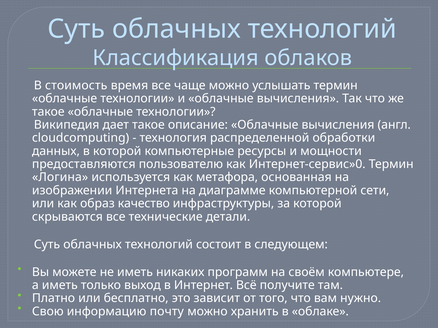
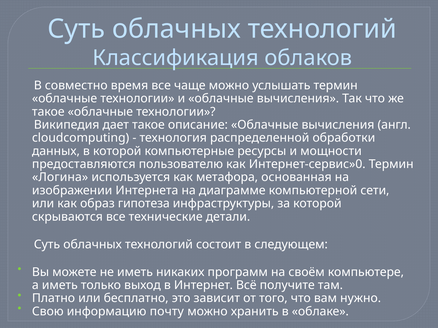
стоимость: стоимость -> совместно
качество: качество -> гипотеза
